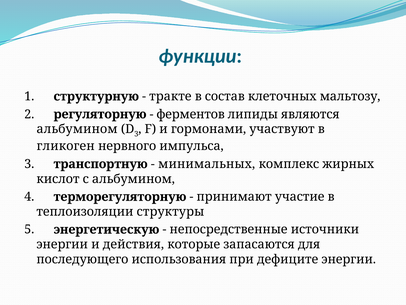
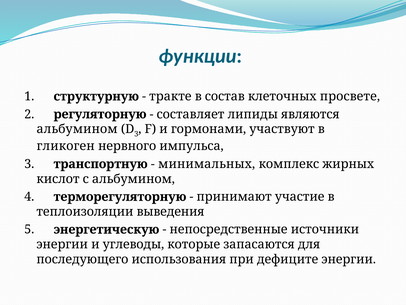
мальтозу: мальтозу -> просвете
ферментов: ферментов -> составляет
структуры: структуры -> выведения
действия: действия -> углеводы
